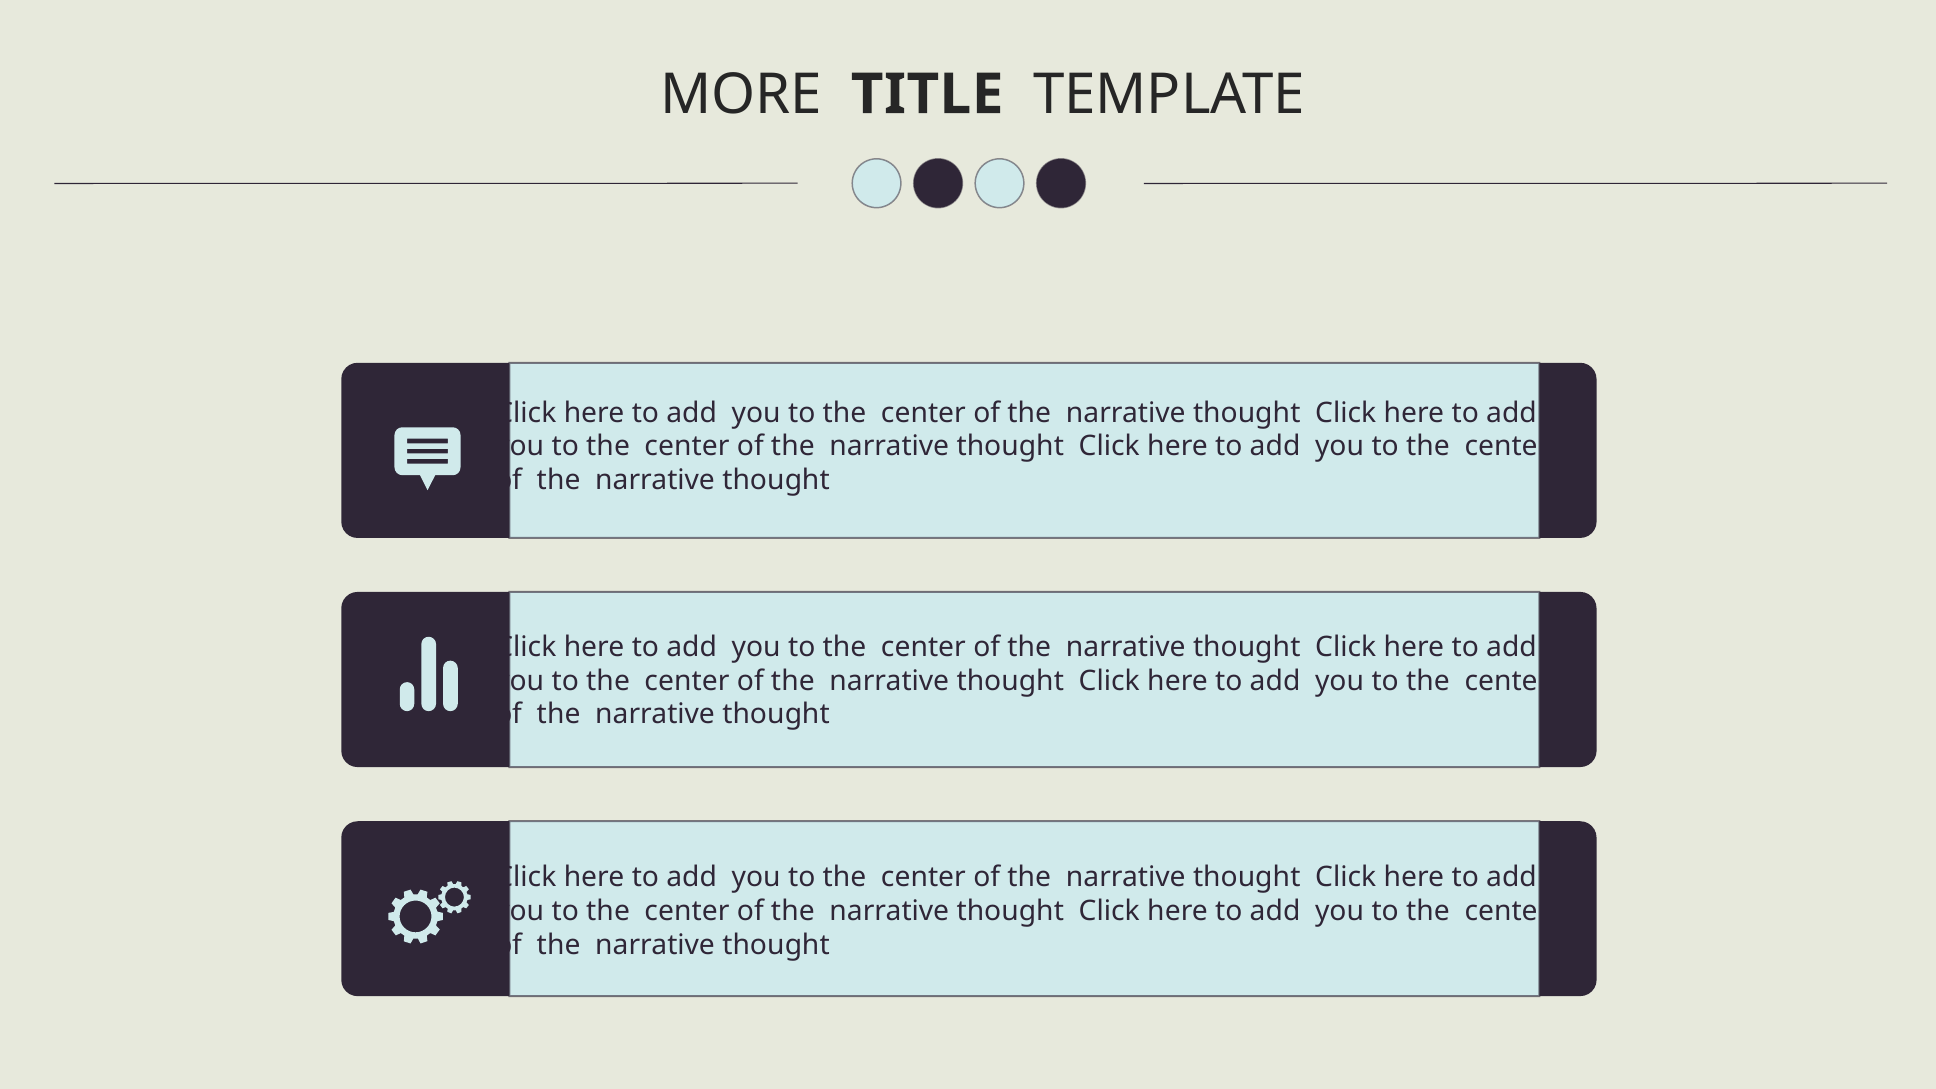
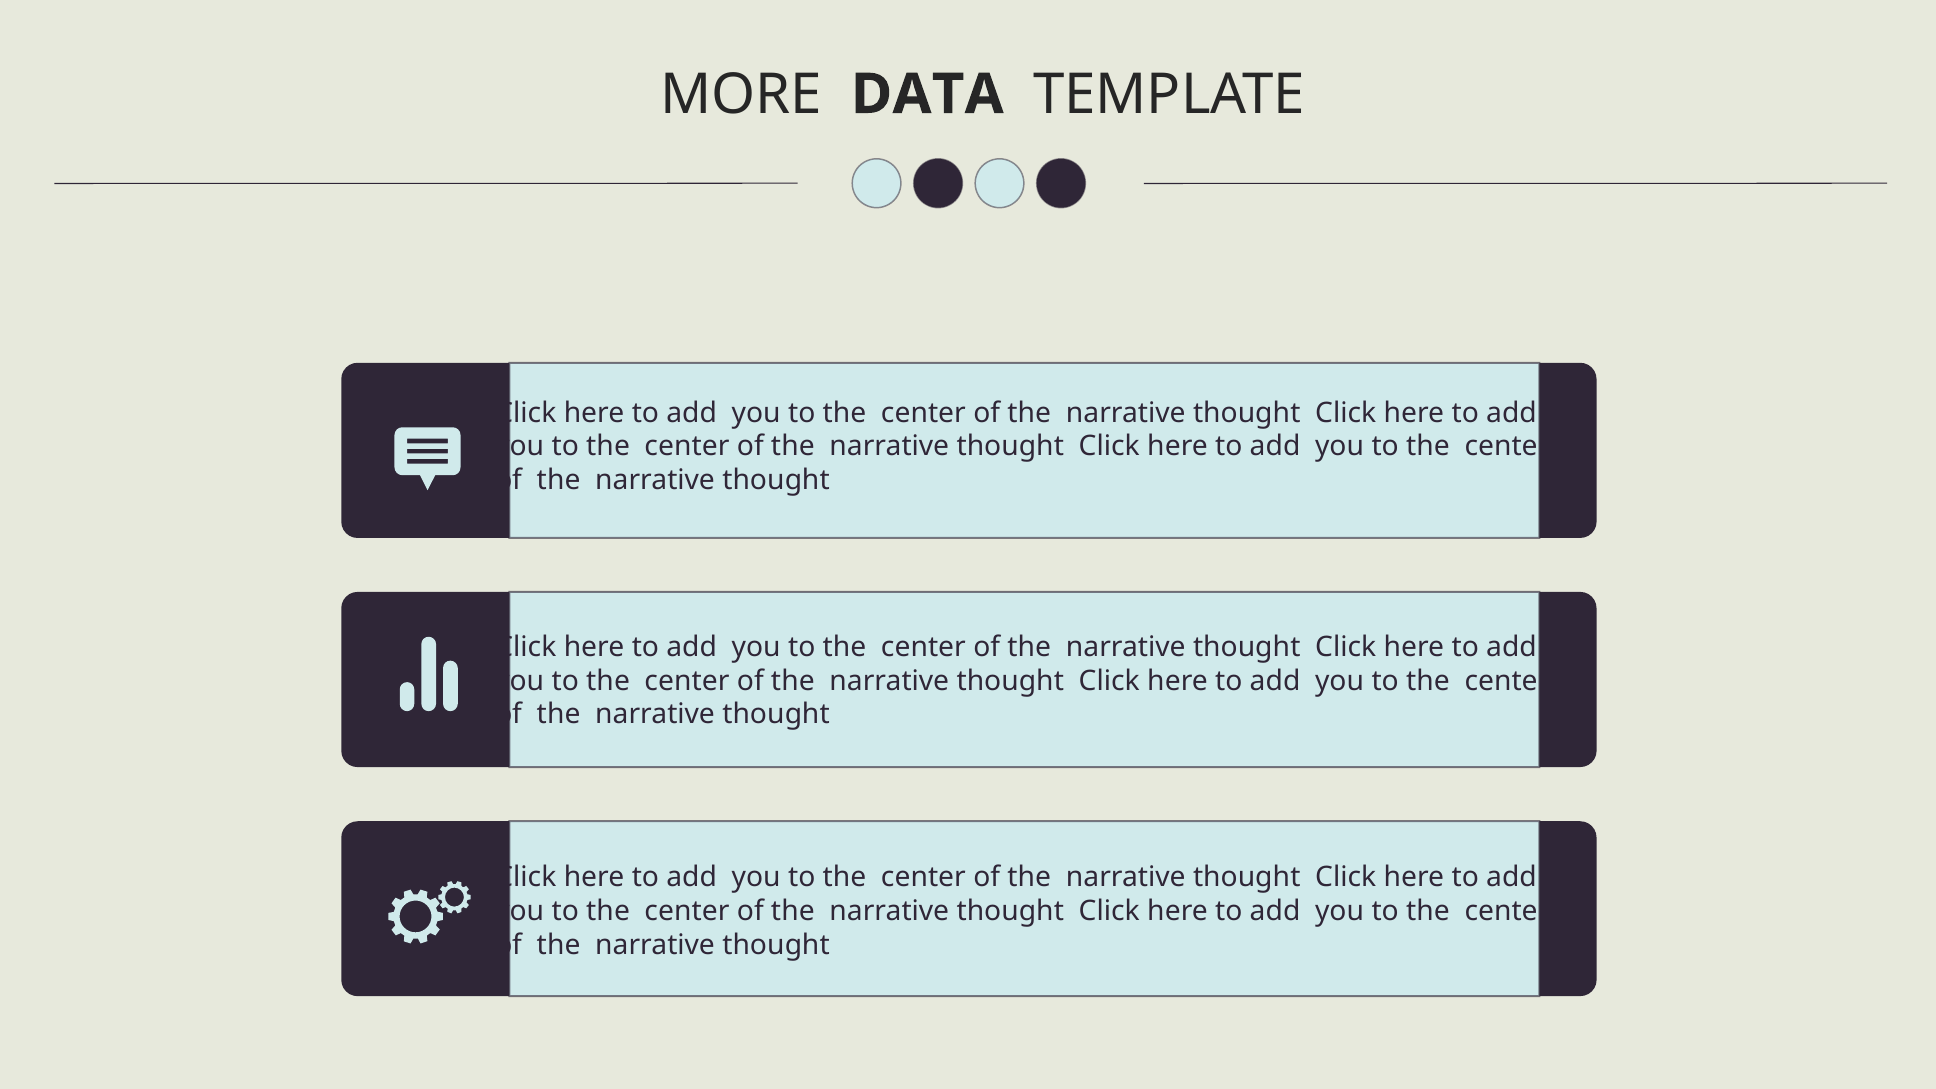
TITLE: TITLE -> DATA
